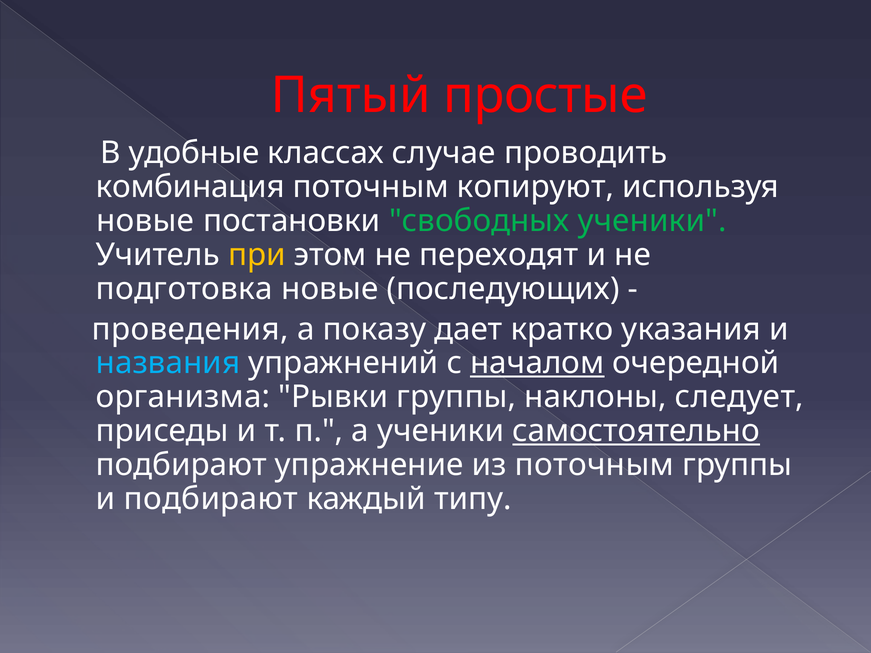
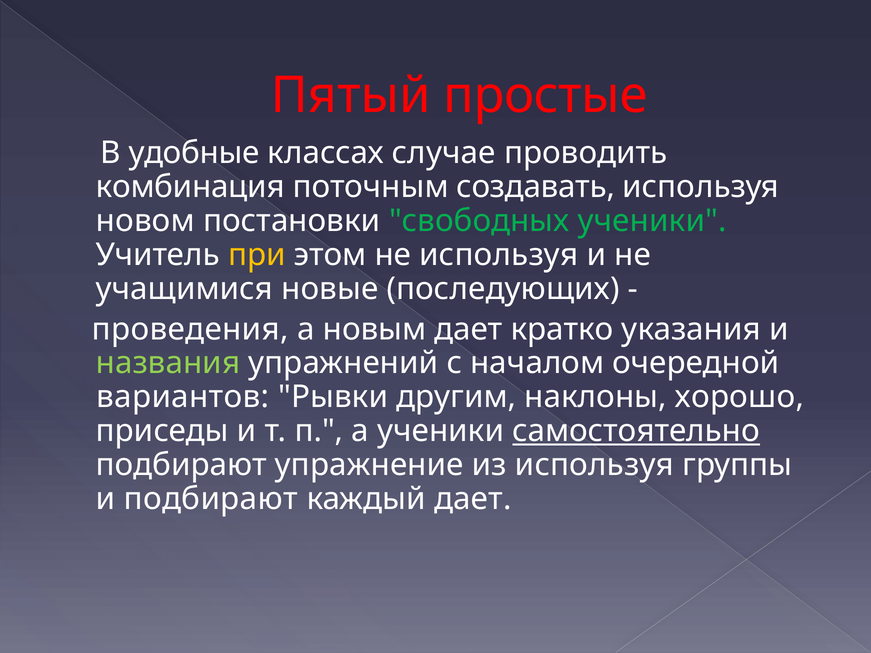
копируют: копируют -> создавать
новые at (145, 221): новые -> новом
не переходят: переходят -> используя
подготовка: подготовка -> учащимися
показу: показу -> новым
названия colour: light blue -> light green
началом underline: present -> none
организма: организма -> вариантов
Рывки группы: группы -> другим
следует: следует -> хорошо
из поточным: поточным -> используя
каждый типу: типу -> дает
